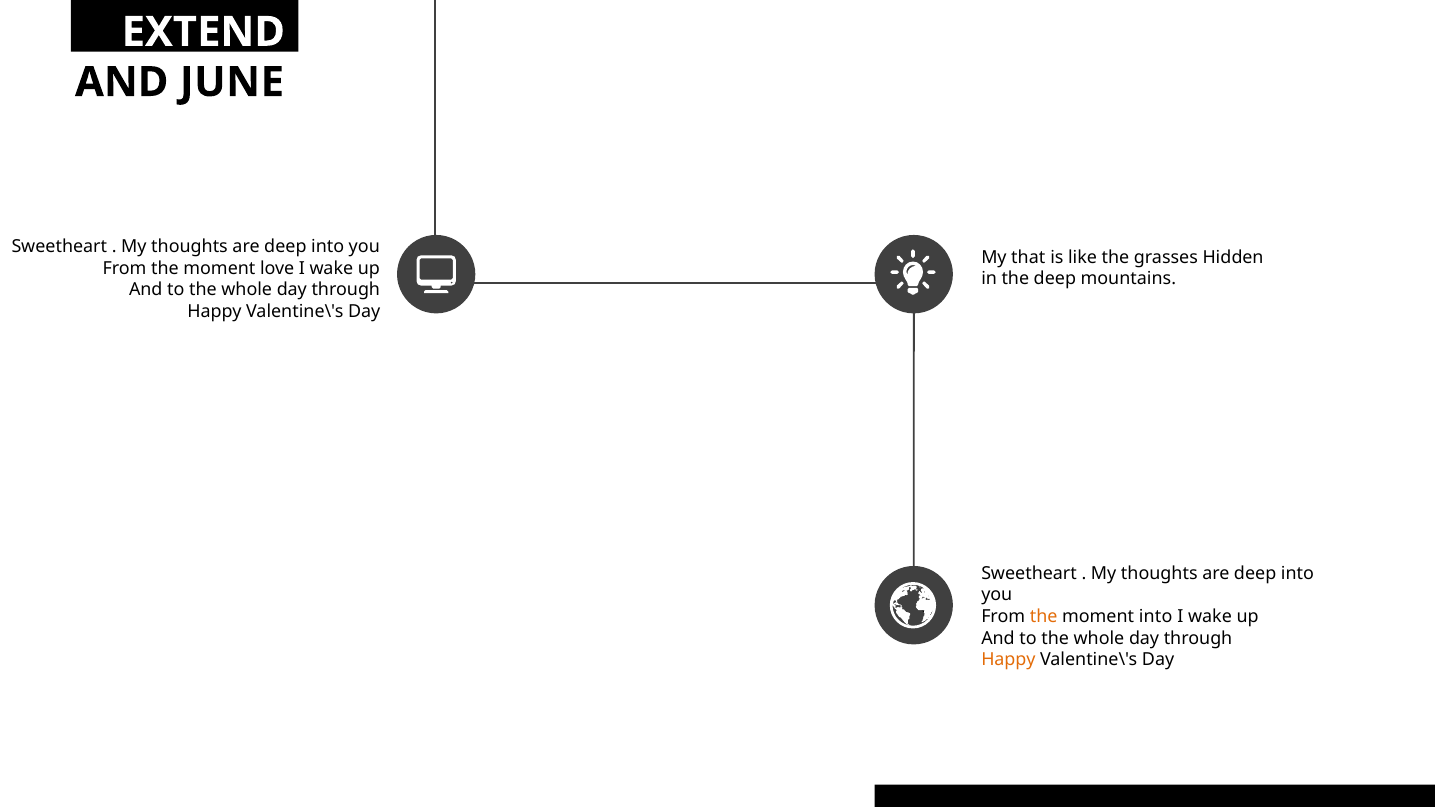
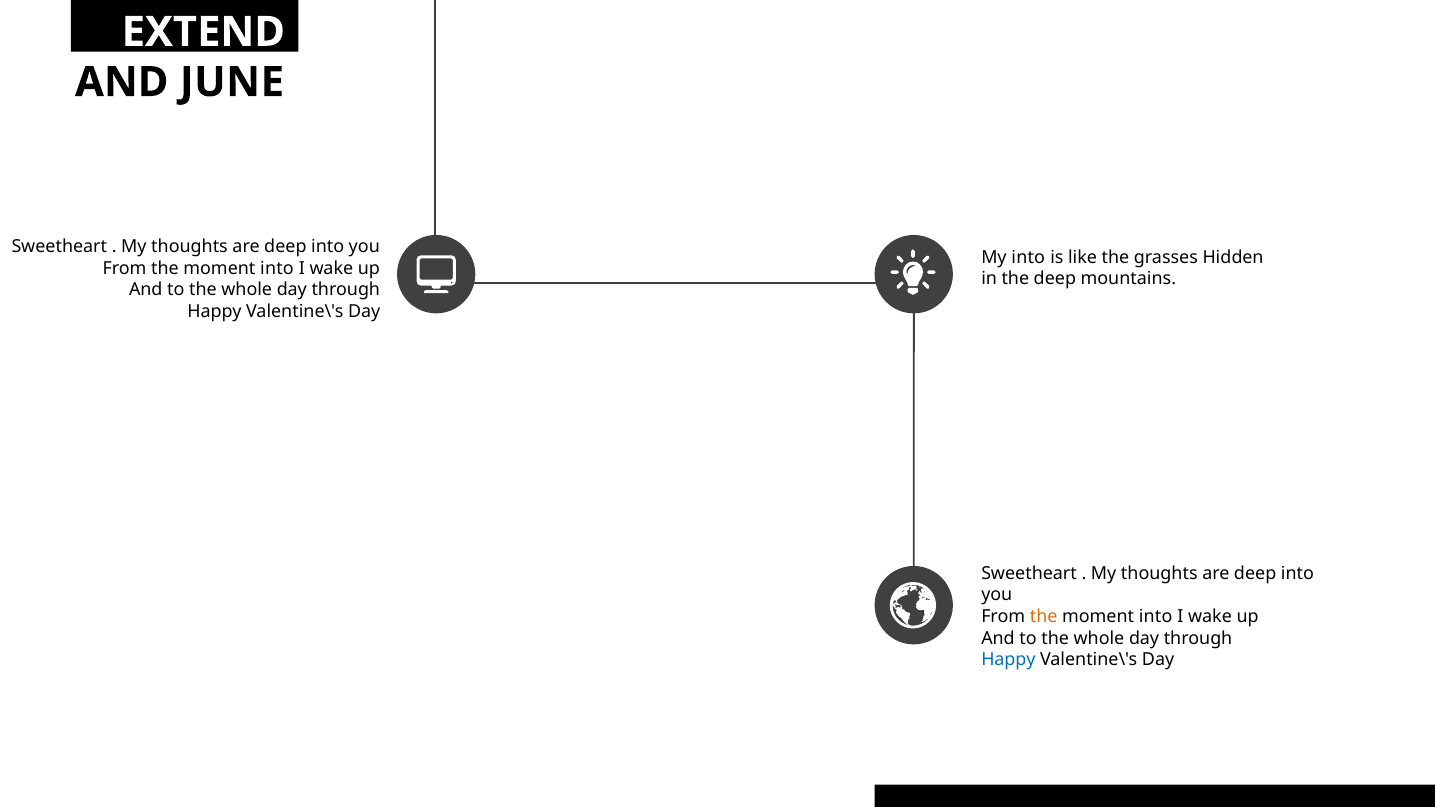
My that: that -> into
love at (277, 268): love -> into
Happy at (1008, 660) colour: orange -> blue
